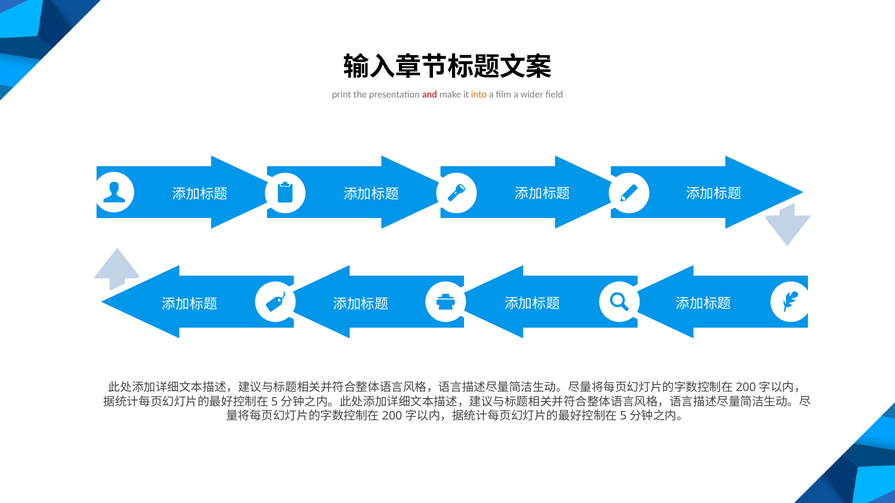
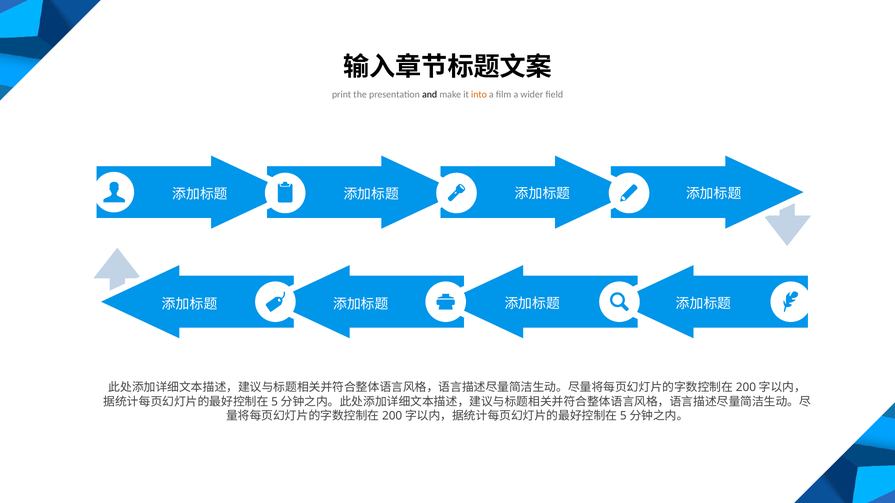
and colour: red -> black
